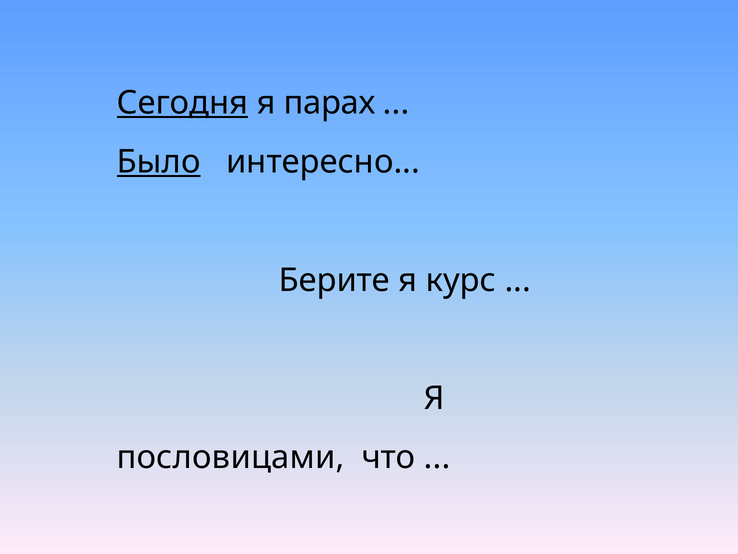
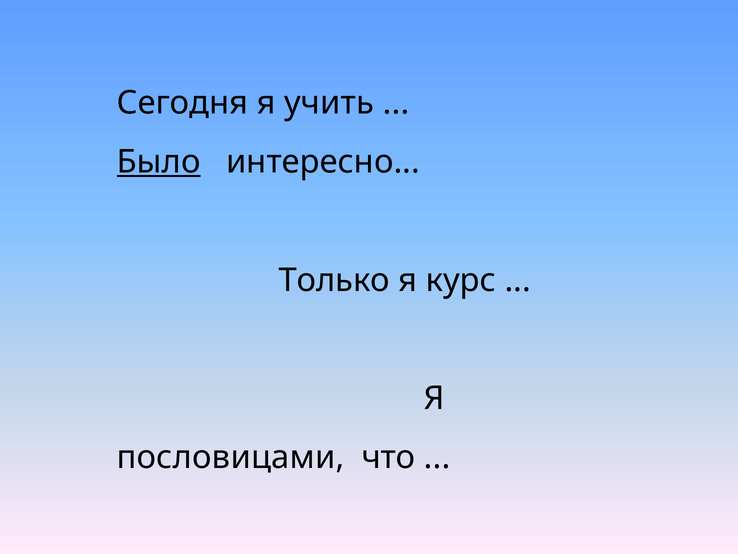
Сегодня underline: present -> none
парах: парах -> учить
Берите: Берите -> Только
